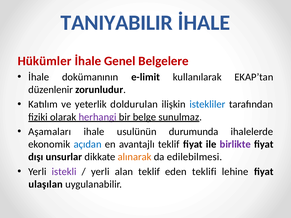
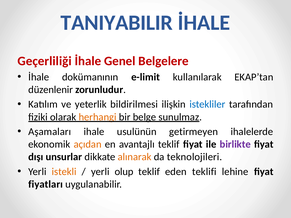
Hükümler: Hükümler -> Geçerliliği
doldurulan: doldurulan -> bildirilmesi
herhangi colour: purple -> orange
durumunda: durumunda -> getirmeyen
açıdan colour: blue -> orange
edilebilmesi: edilebilmesi -> teknolojileri
istekli colour: purple -> orange
alan: alan -> olup
ulaşılan: ulaşılan -> fiyatları
